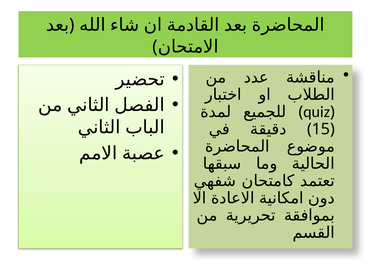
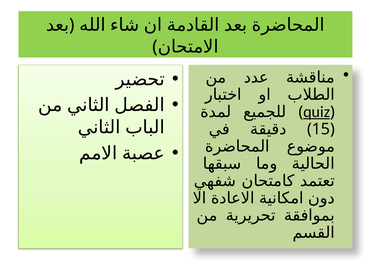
quiz underline: none -> present
